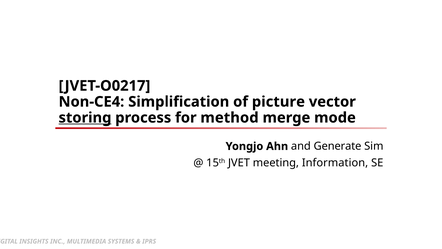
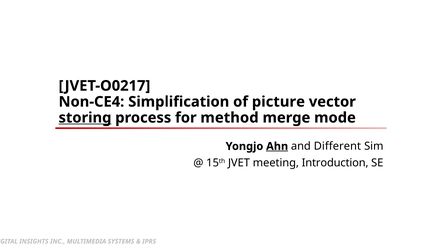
Ahn underline: none -> present
Generate: Generate -> Different
Information: Information -> Introduction
